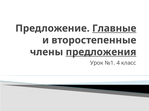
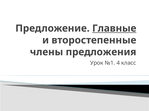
предложения underline: present -> none
